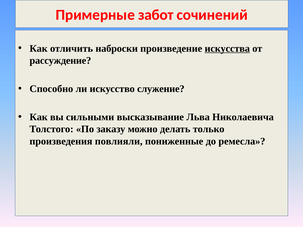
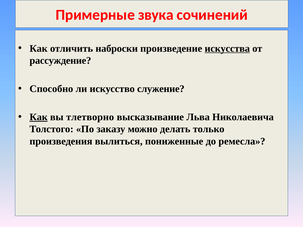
забот: забот -> звука
Как at (39, 117) underline: none -> present
сильными: сильными -> тлетворно
повлияли: повлияли -> вылиться
